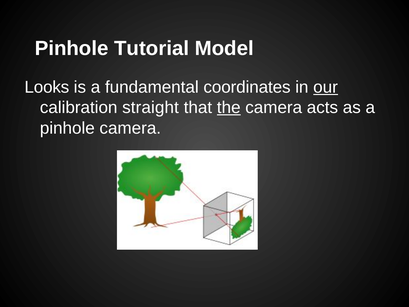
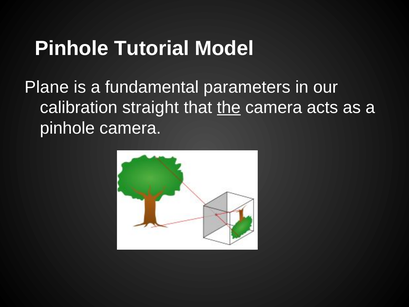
Looks: Looks -> Plane
coordinates: coordinates -> parameters
our underline: present -> none
